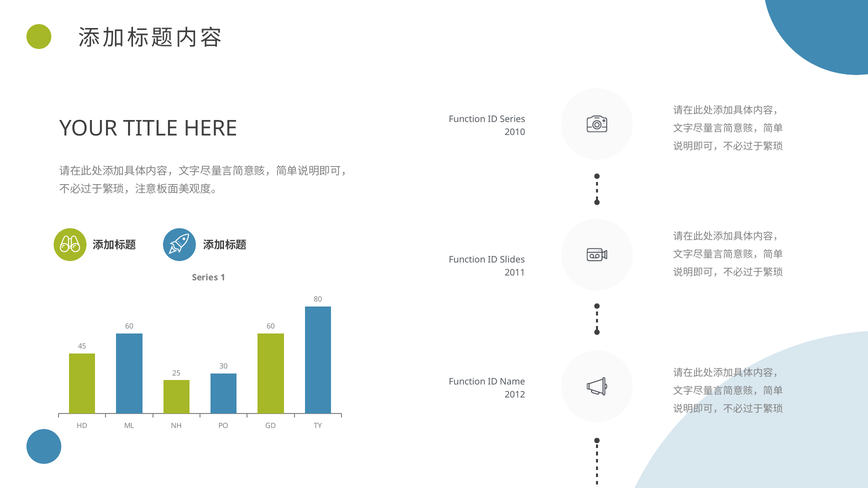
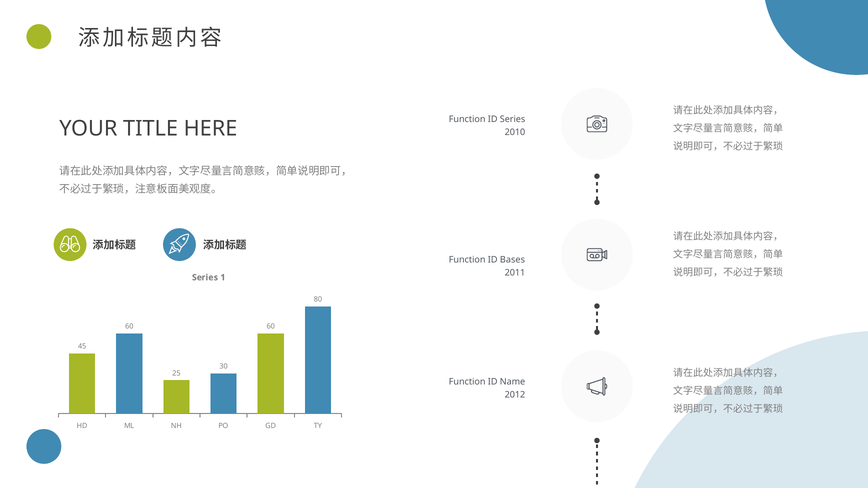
Slides: Slides -> Bases
